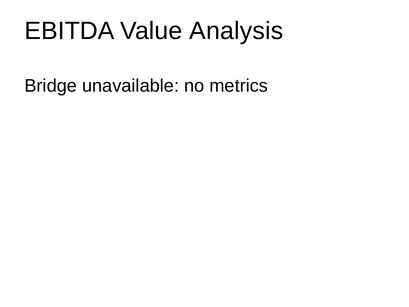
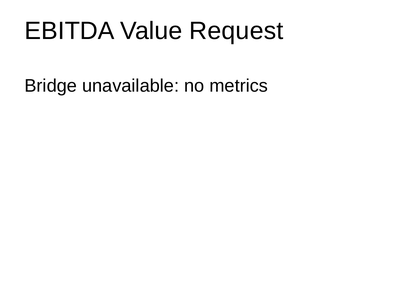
Analysis: Analysis -> Request
